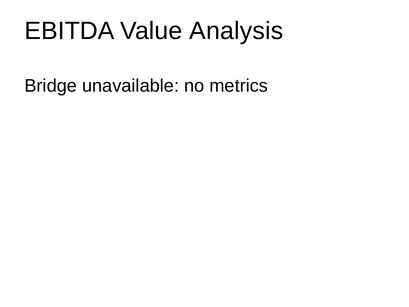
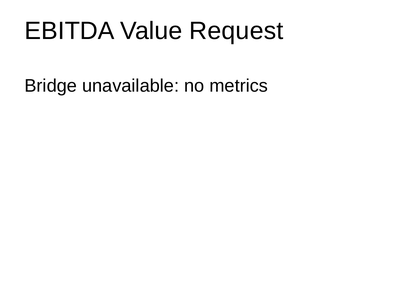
Analysis: Analysis -> Request
